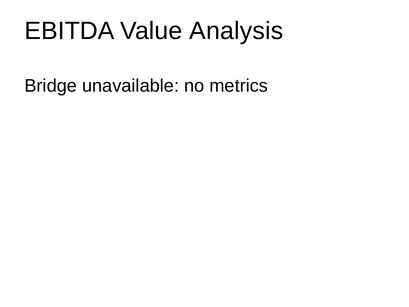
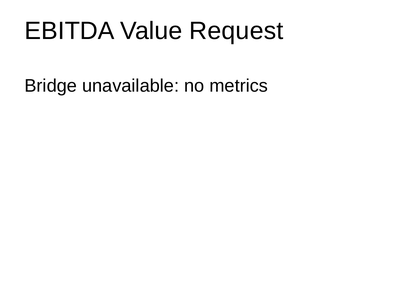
Analysis: Analysis -> Request
